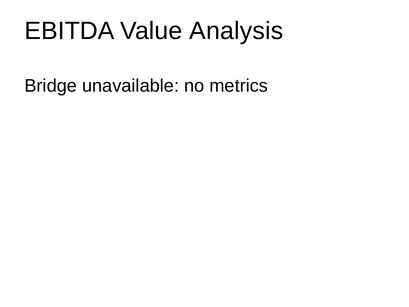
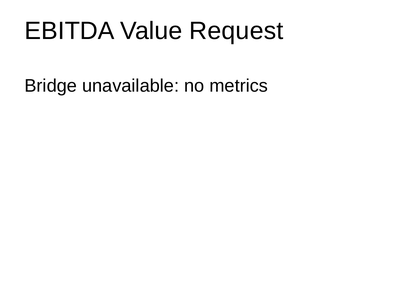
Analysis: Analysis -> Request
